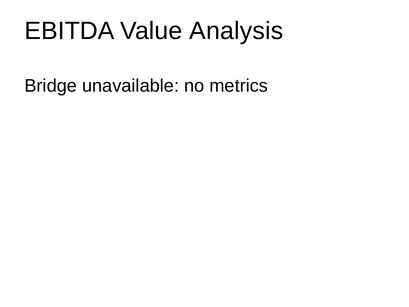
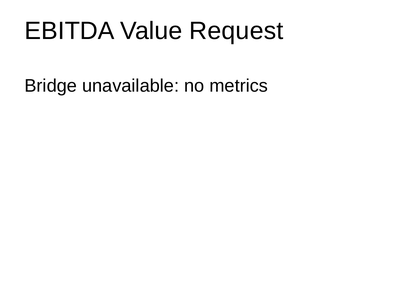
Analysis: Analysis -> Request
